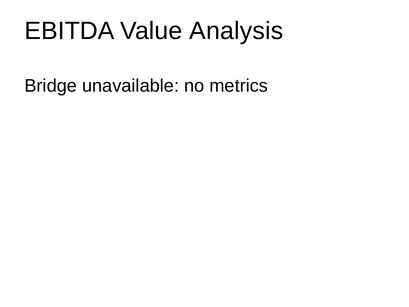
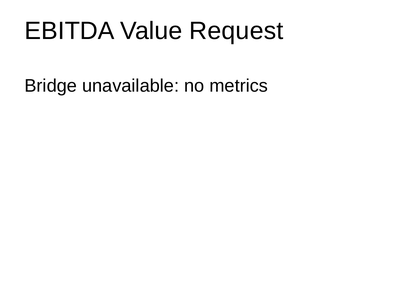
Analysis: Analysis -> Request
